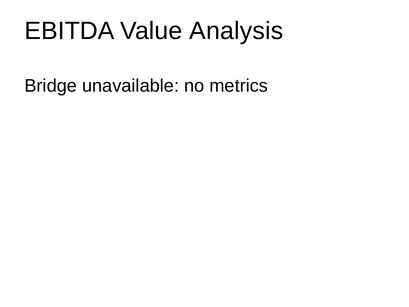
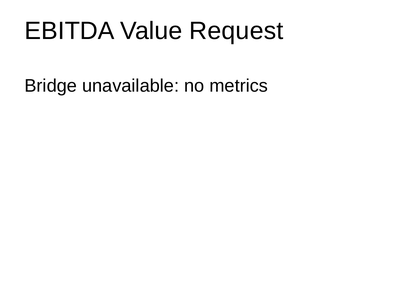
Analysis: Analysis -> Request
